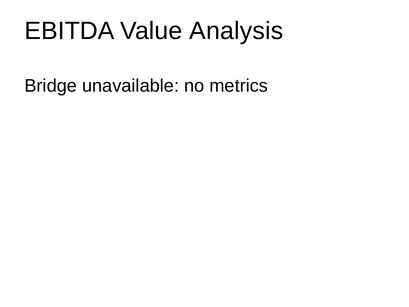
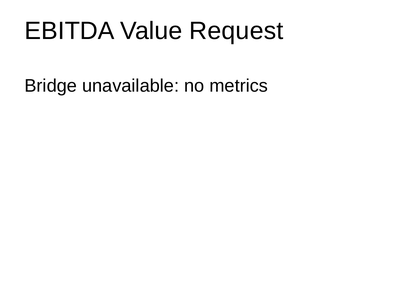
Analysis: Analysis -> Request
